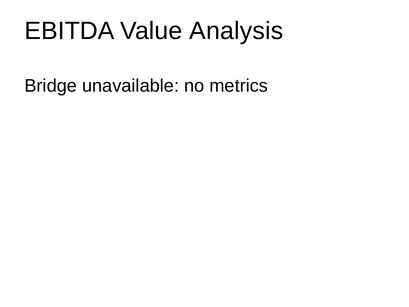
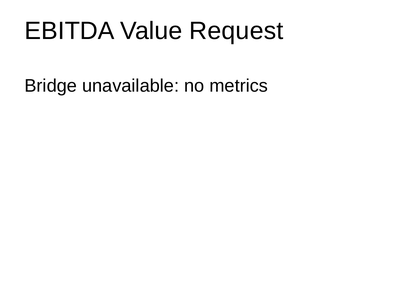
Analysis: Analysis -> Request
